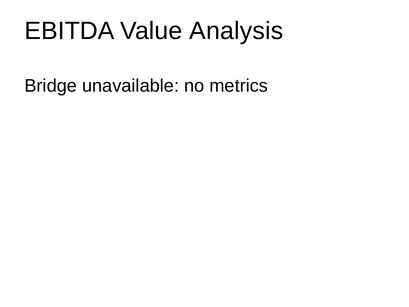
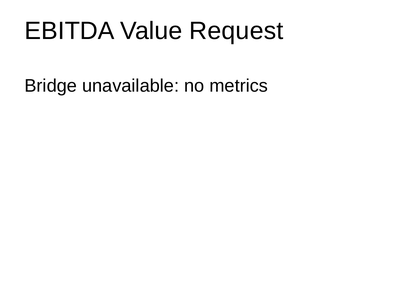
Analysis: Analysis -> Request
